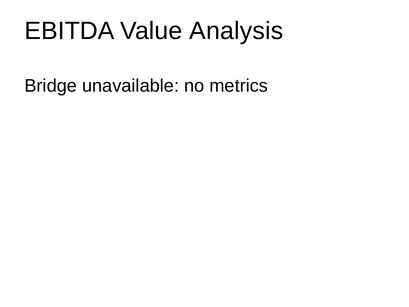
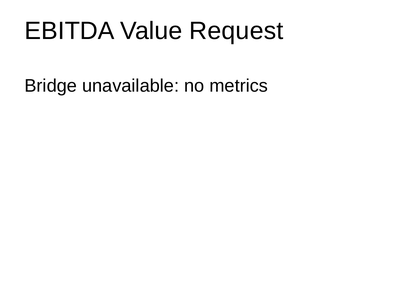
Analysis: Analysis -> Request
